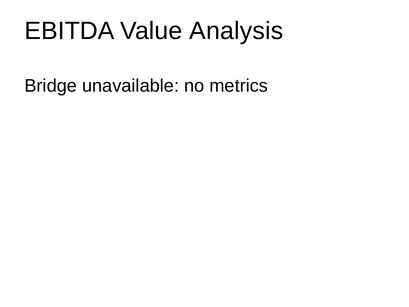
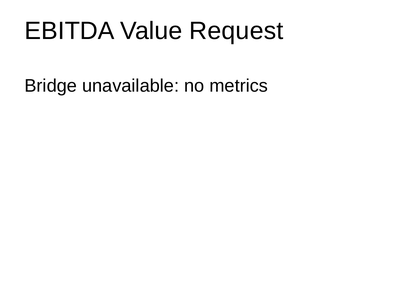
Analysis: Analysis -> Request
